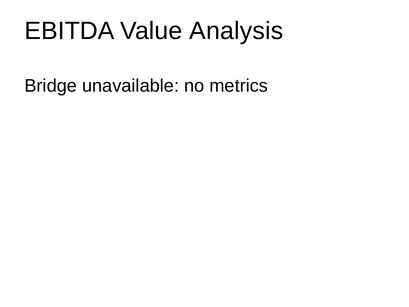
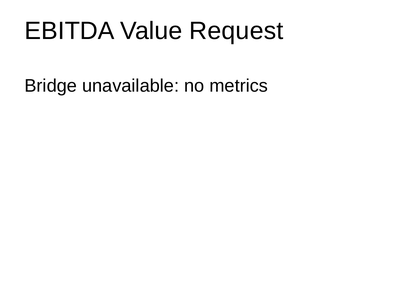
Analysis: Analysis -> Request
